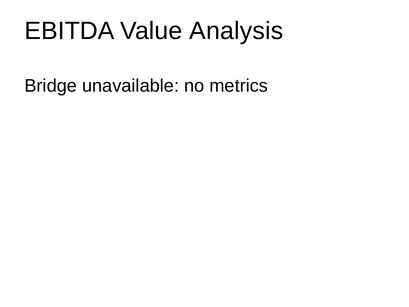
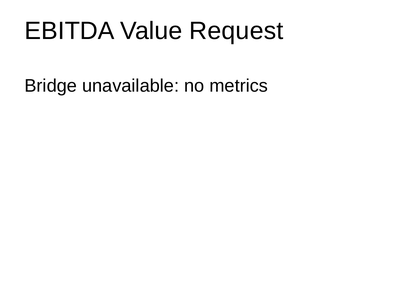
Analysis: Analysis -> Request
